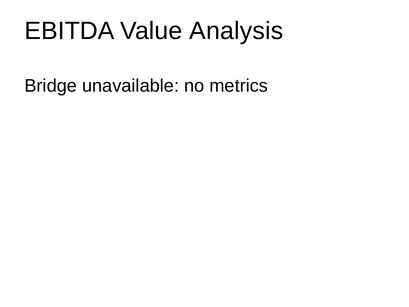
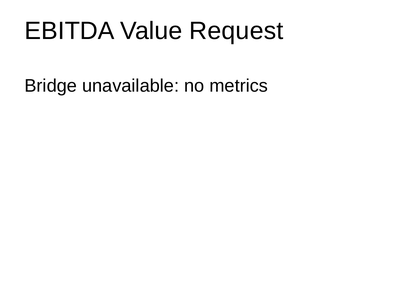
Analysis: Analysis -> Request
